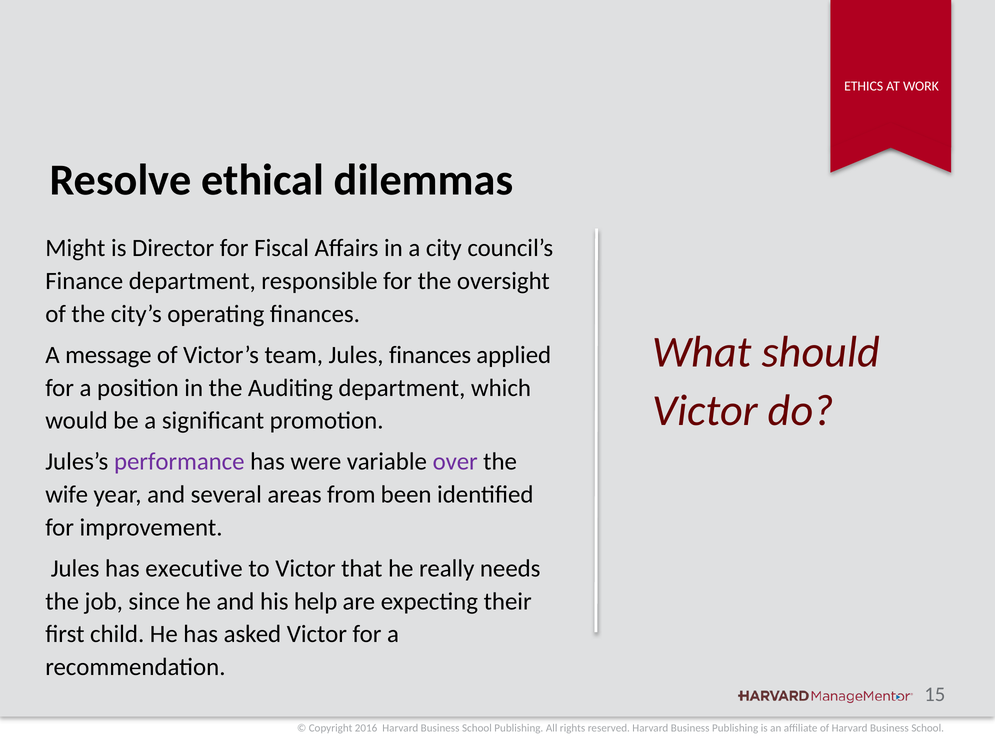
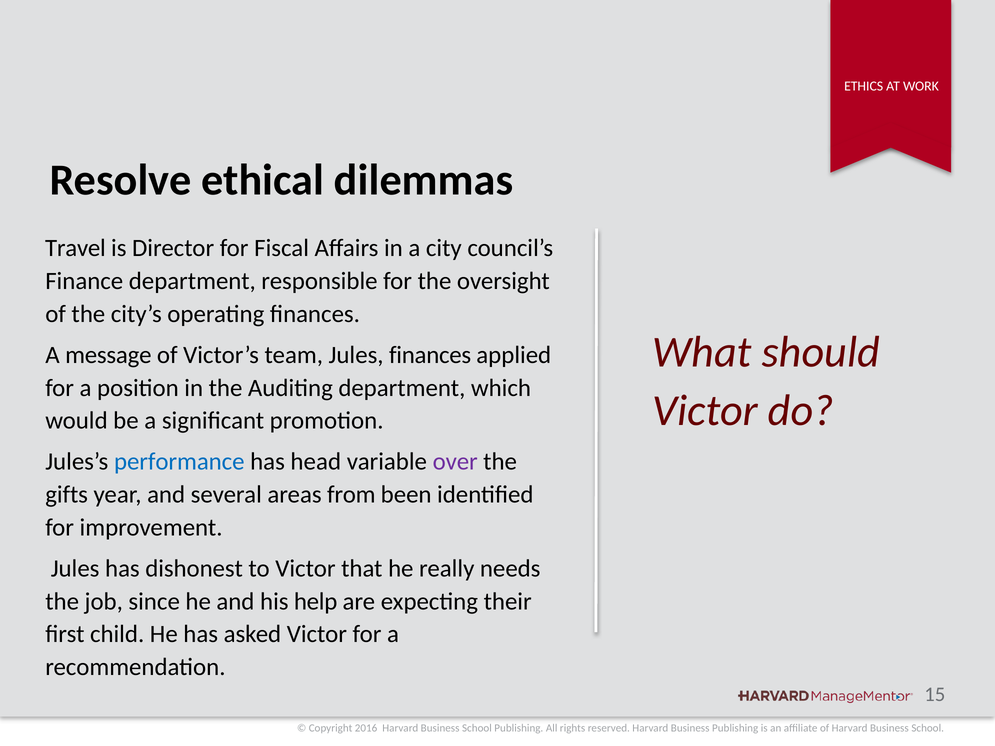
Might: Might -> Travel
performance colour: purple -> blue
were: were -> head
wife: wife -> gifts
executive: executive -> dishonest
